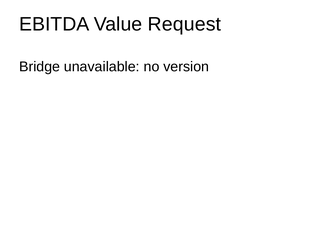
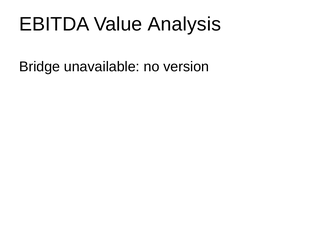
Request: Request -> Analysis
